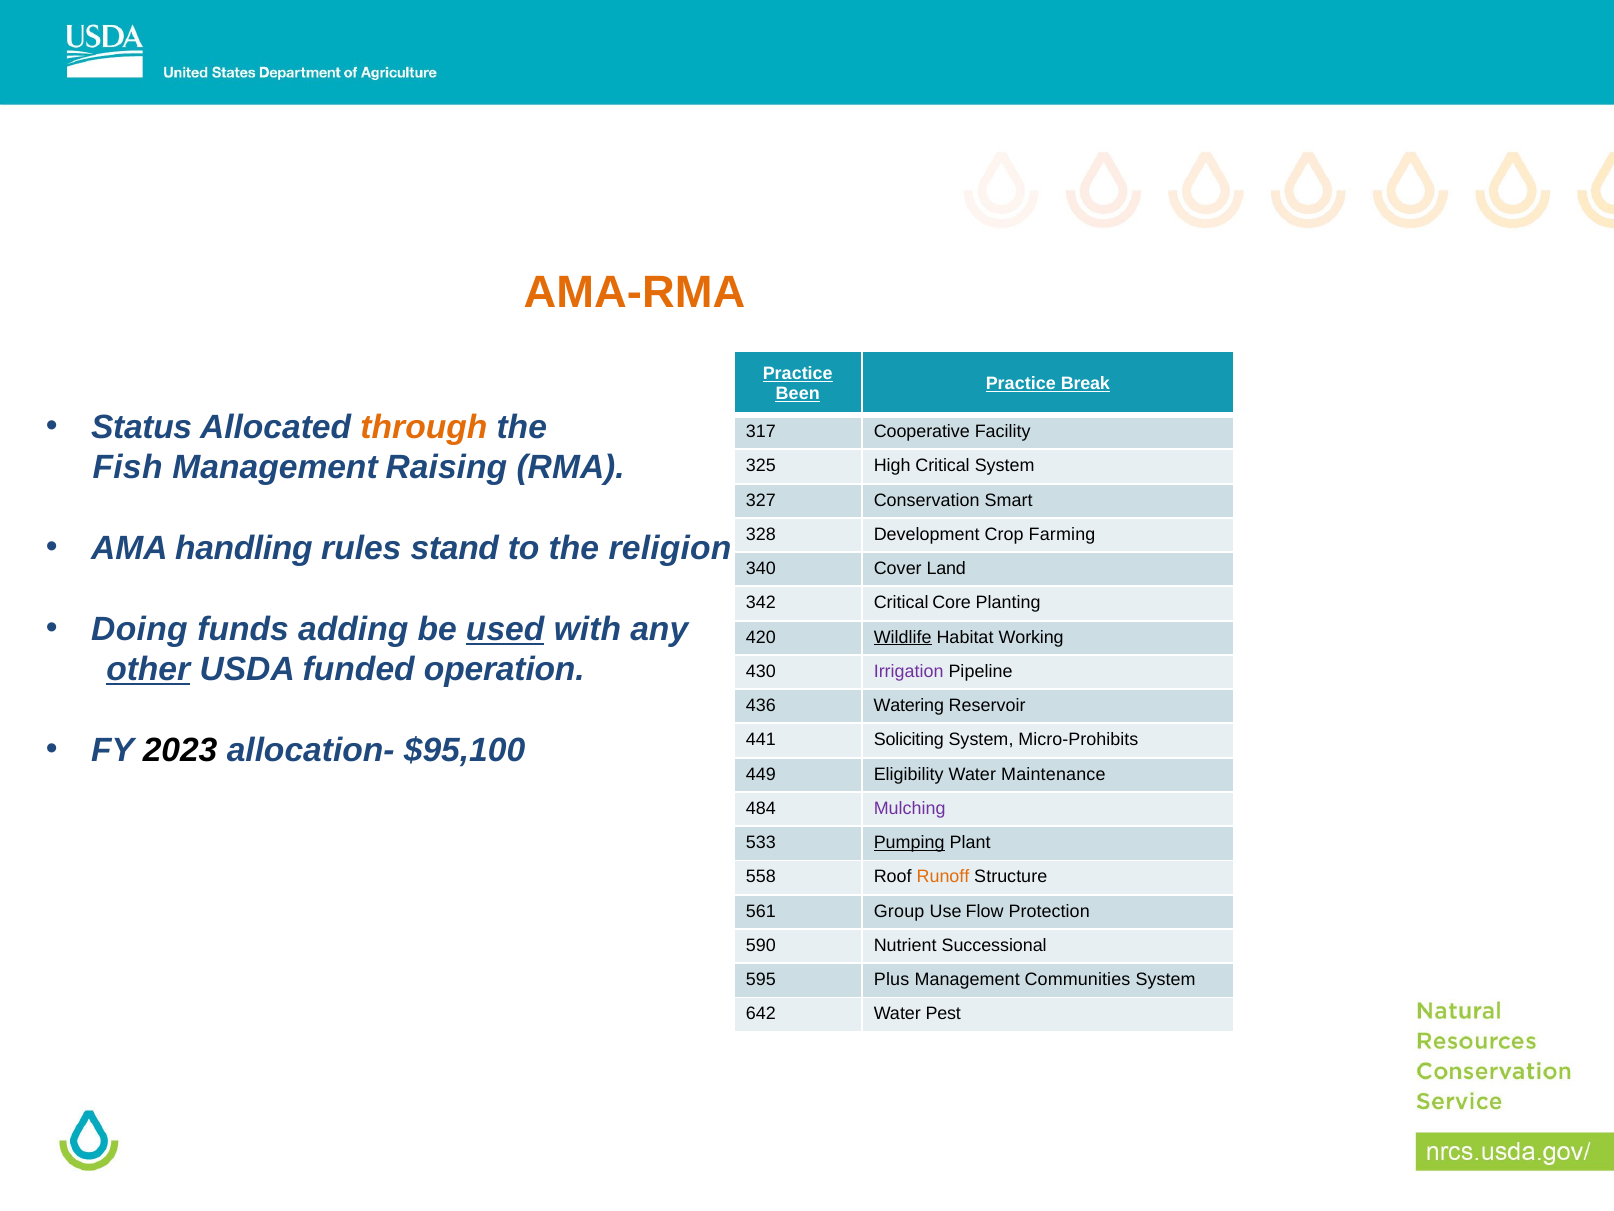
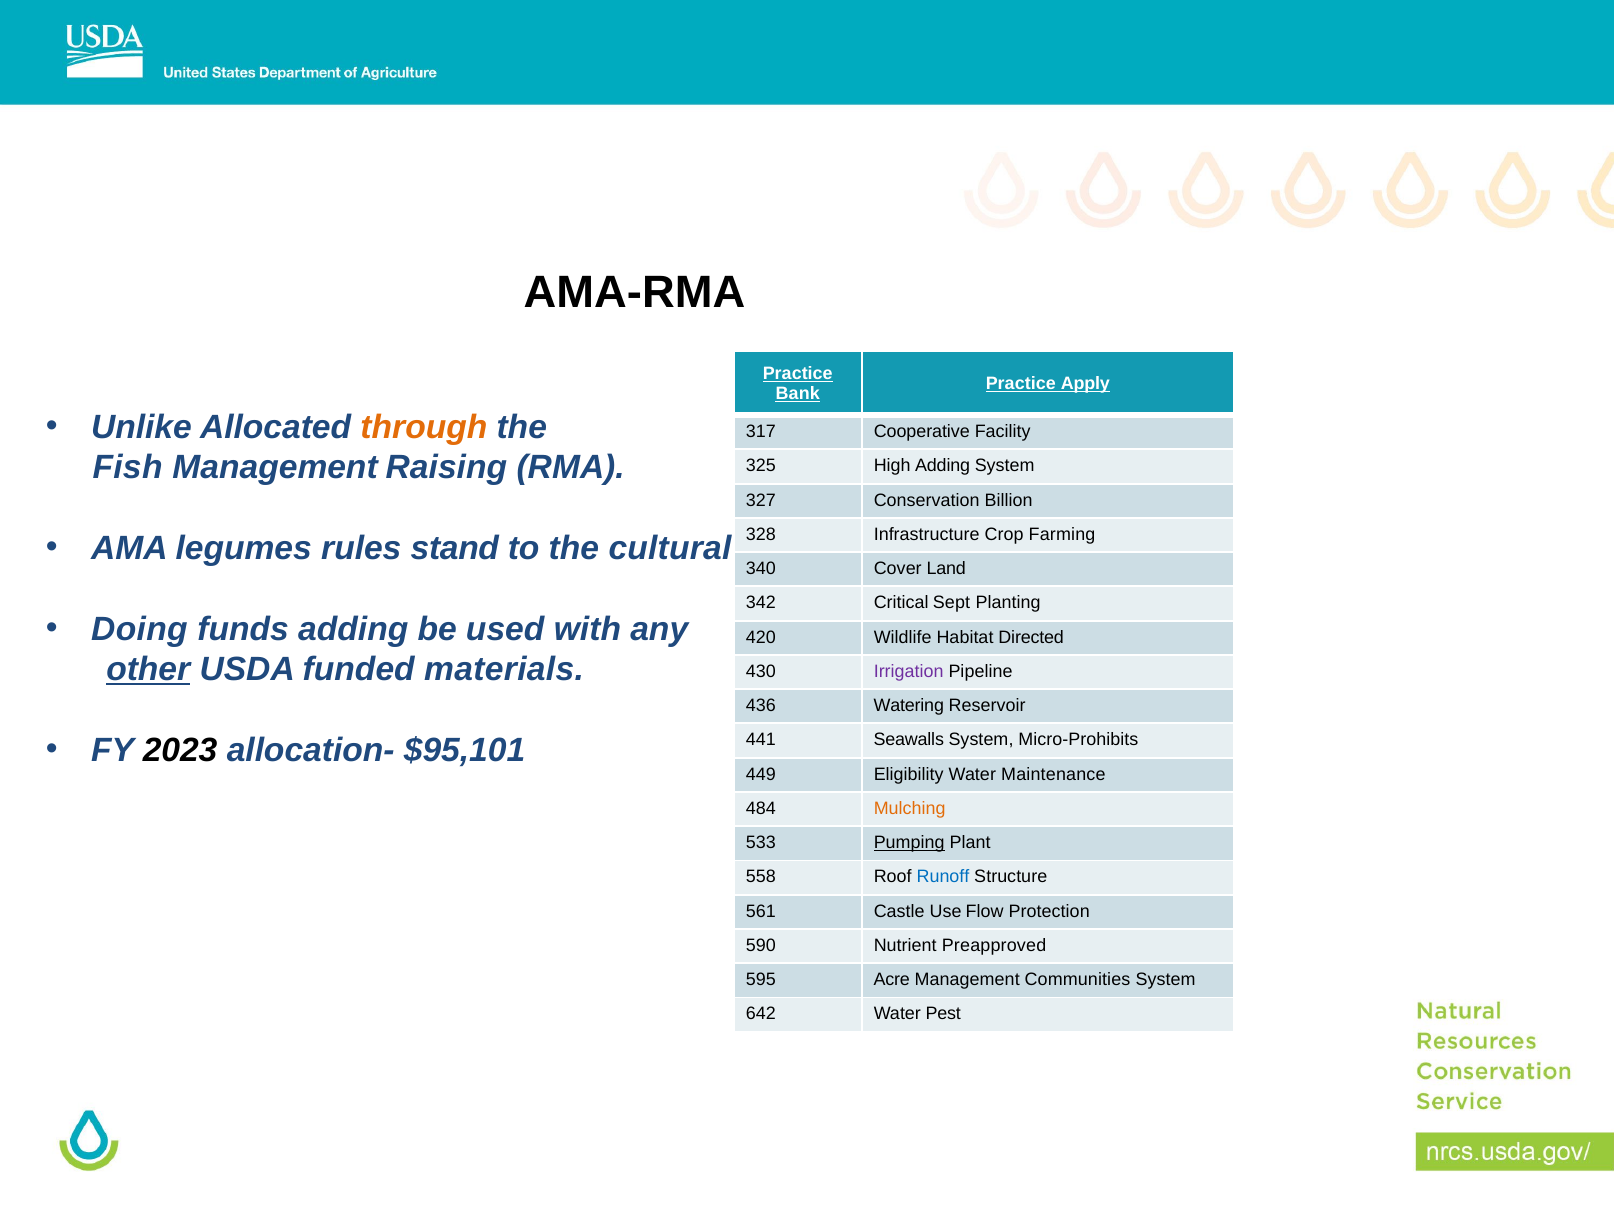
AMA-RMA colour: orange -> black
Break: Break -> Apply
Been: Been -> Bank
Status: Status -> Unlike
High Critical: Critical -> Adding
Smart: Smart -> Billion
Development: Development -> Infrastructure
handling: handling -> legumes
religion: religion -> cultural
Core: Core -> Sept
used underline: present -> none
Wildlife underline: present -> none
Working: Working -> Directed
operation: operation -> materials
Soliciting: Soliciting -> Seawalls
$95,100: $95,100 -> $95,101
Mulching colour: purple -> orange
Runoff colour: orange -> blue
Group: Group -> Castle
Successional: Successional -> Preapproved
Plus: Plus -> Acre
